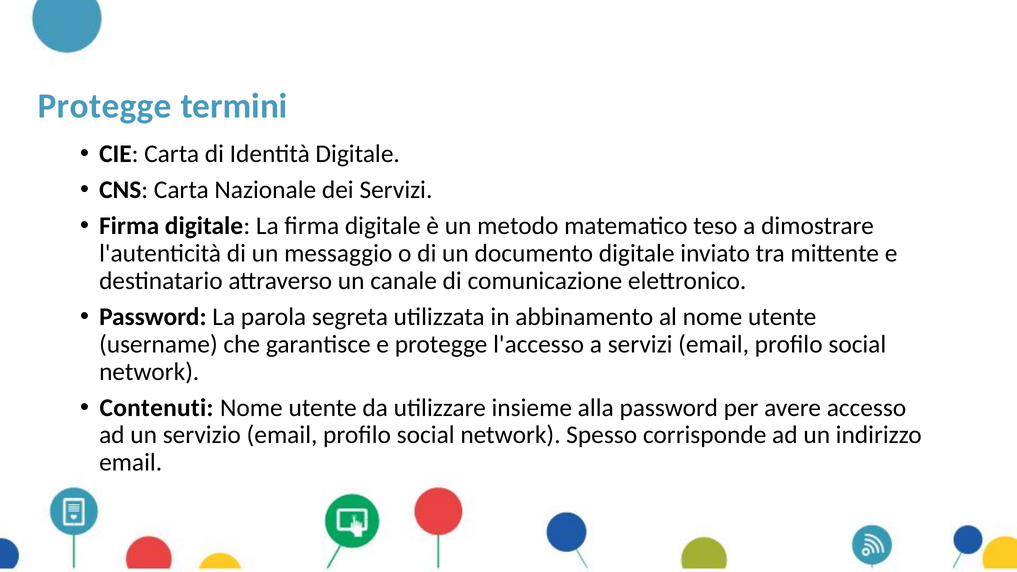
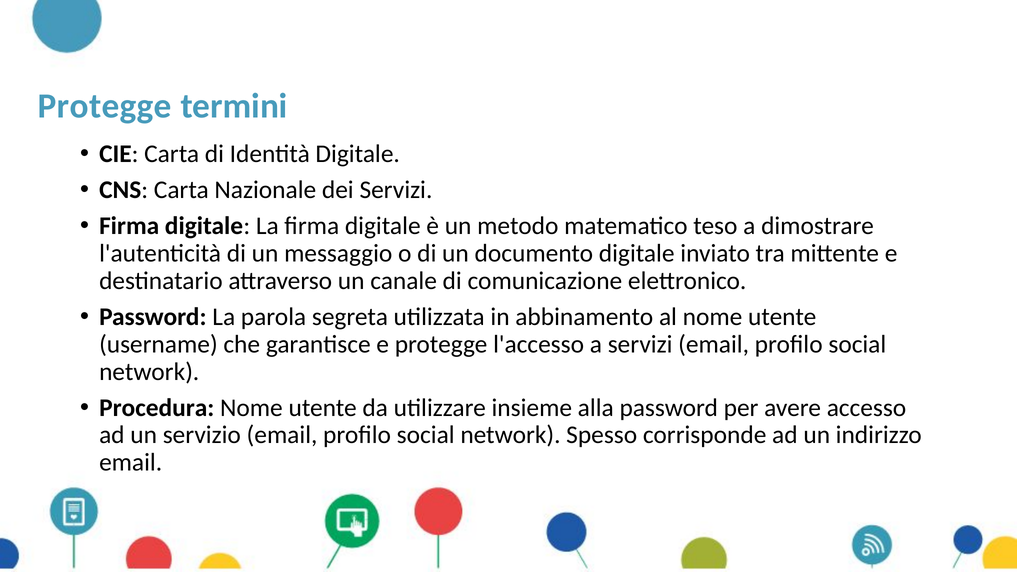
Contenuti: Contenuti -> Procedura
